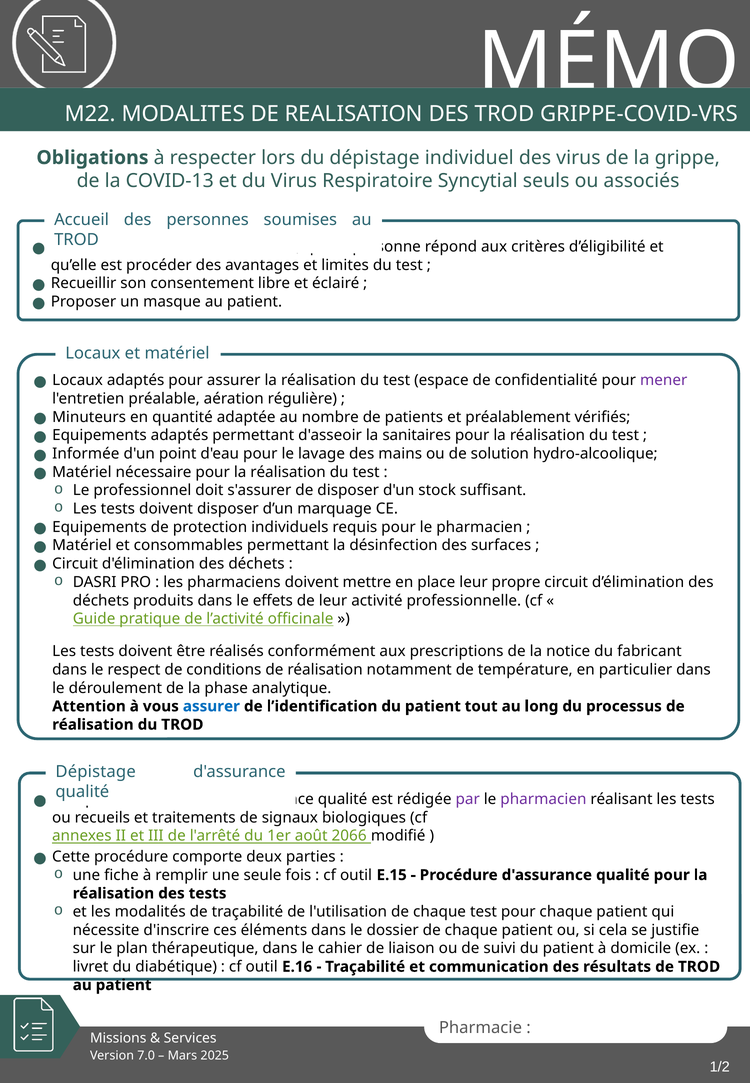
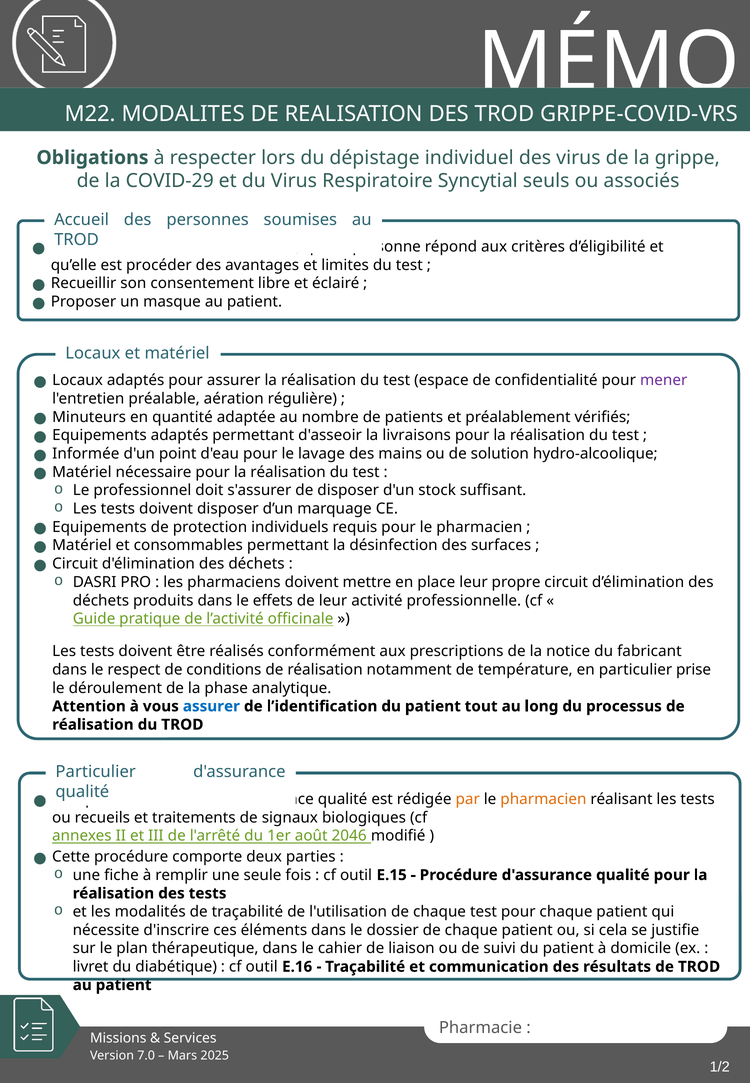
COVID-13: COVID-13 -> COVID-29
sanitaires: sanitaires -> livraisons
particulier dans: dans -> prise
Dépistage at (96, 772): Dépistage -> Particulier
par colour: purple -> orange
pharmacien at (543, 799) colour: purple -> orange
2066: 2066 -> 2046
